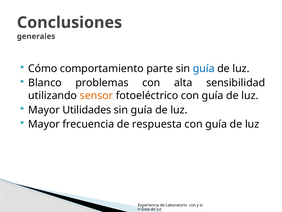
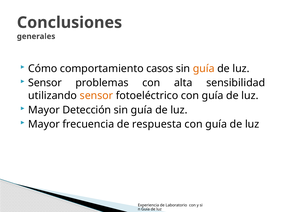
parte: parte -> casos
guía at (204, 68) colour: blue -> orange
Blanco at (45, 83): Blanco -> Sensor
Utilidades: Utilidades -> Detección
